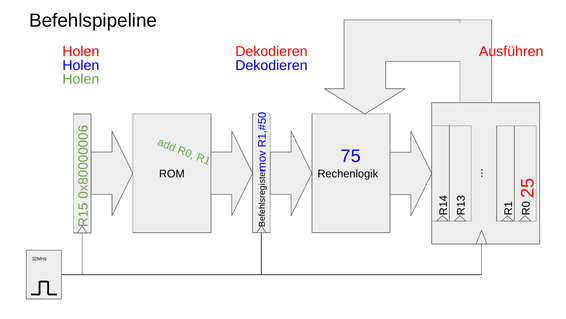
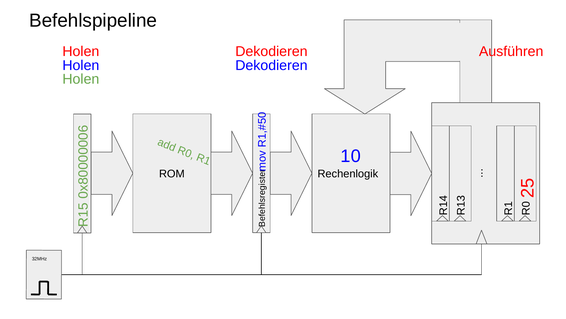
75: 75 -> 10
